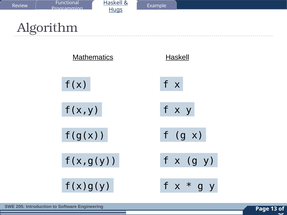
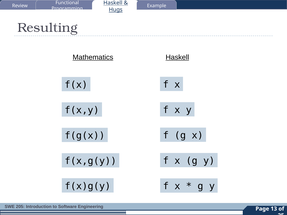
Algorithm: Algorithm -> Resulting
